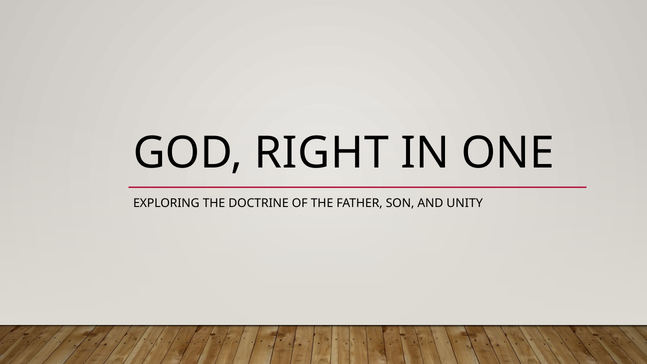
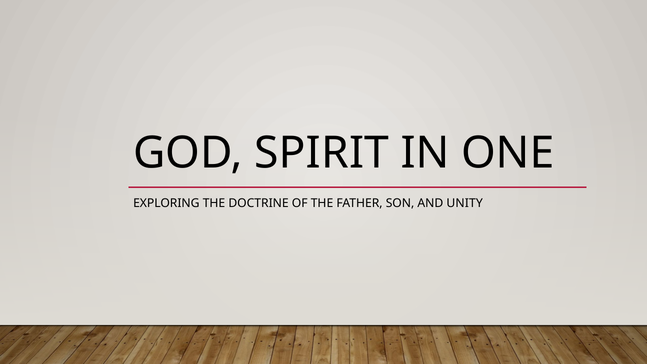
RIGHT: RIGHT -> SPIRIT
